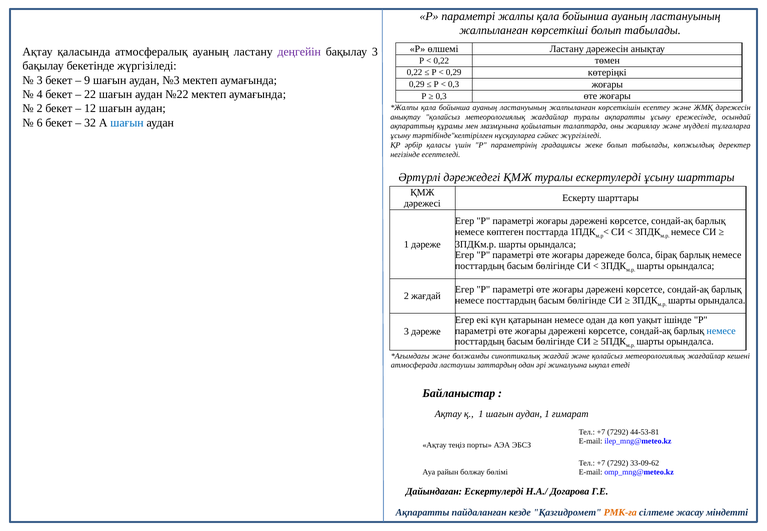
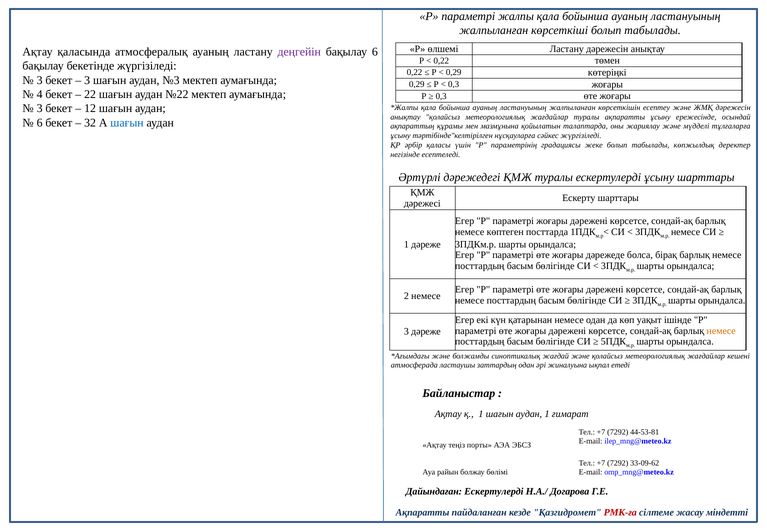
бақылау 3: 3 -> 6
9 at (87, 80): 9 -> 3
2 at (40, 109): 2 -> 3
2 жағдай: жағдай -> немесе
немесе at (721, 331) colour: blue -> orange
РМК-ға colour: orange -> red
